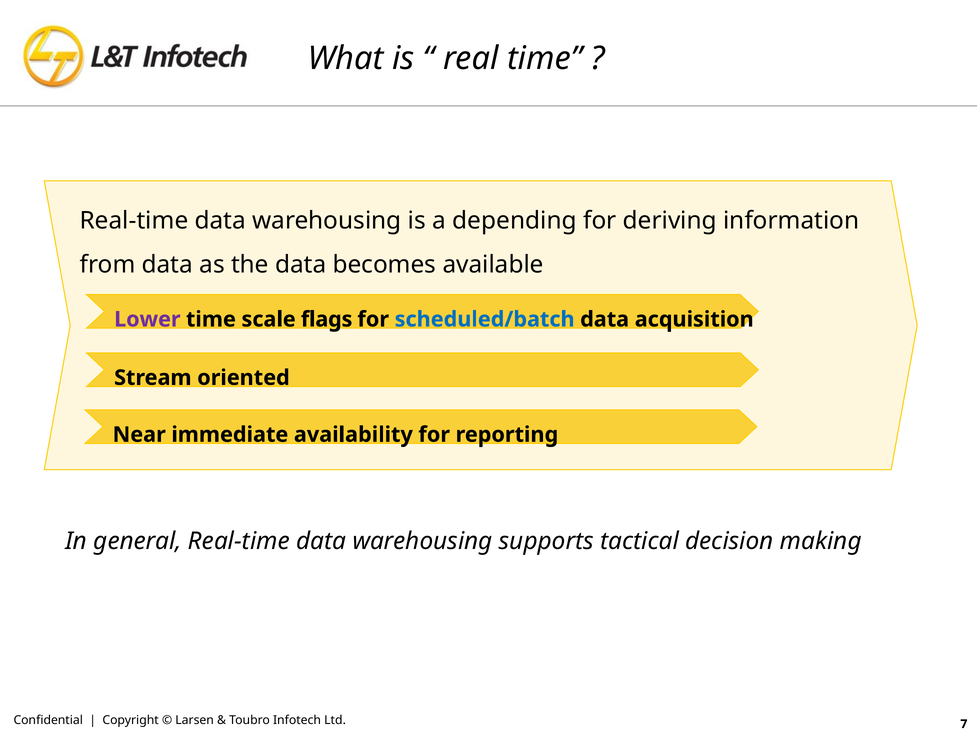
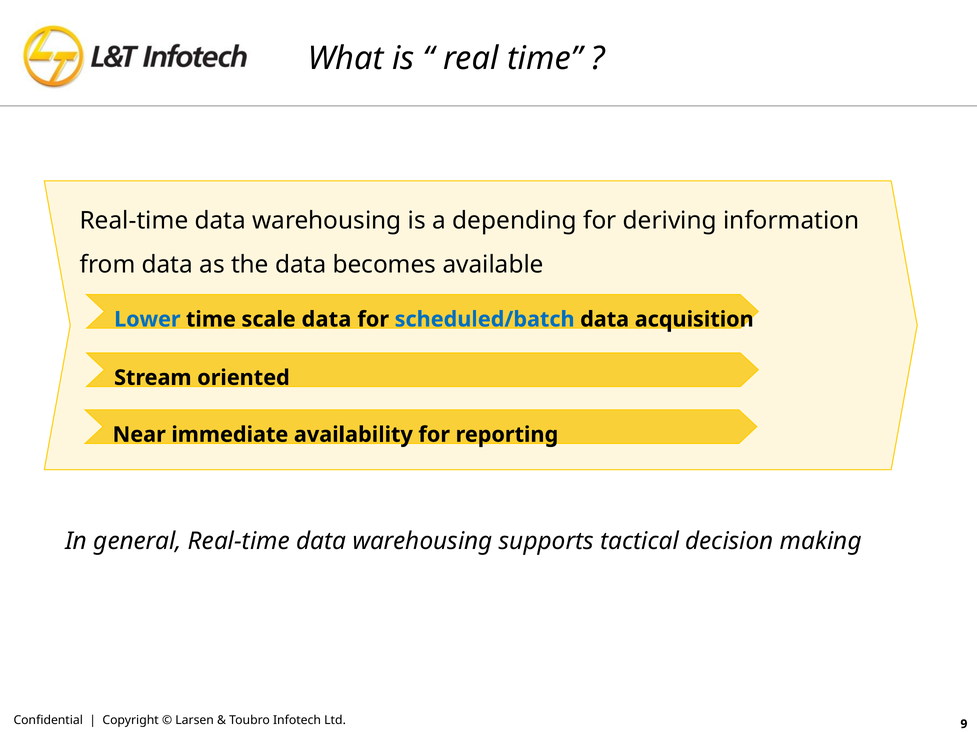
Lower colour: purple -> blue
scale flags: flags -> data
7: 7 -> 9
